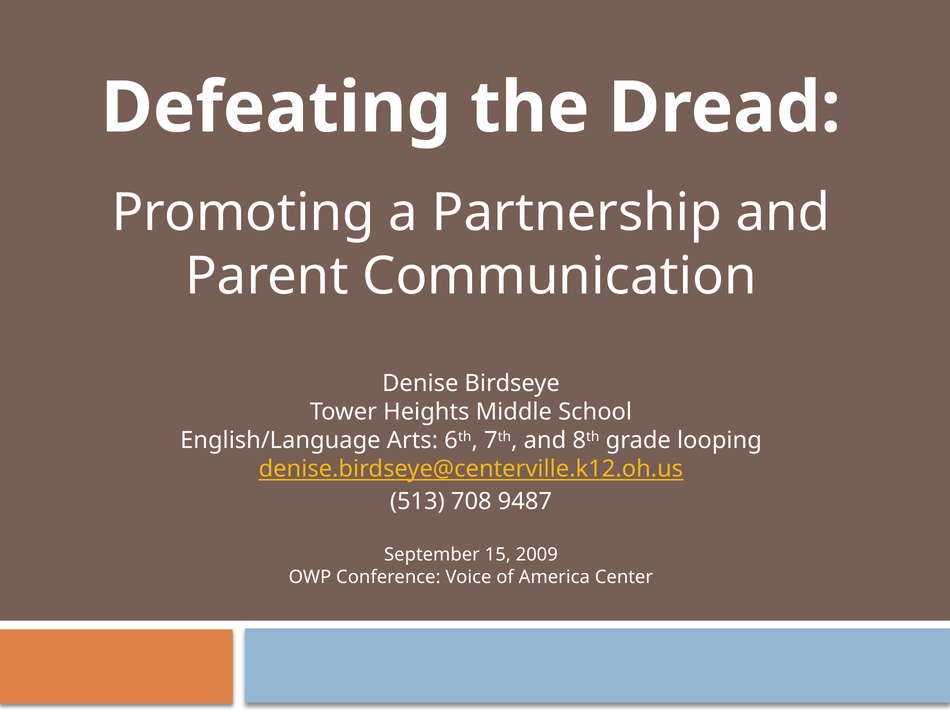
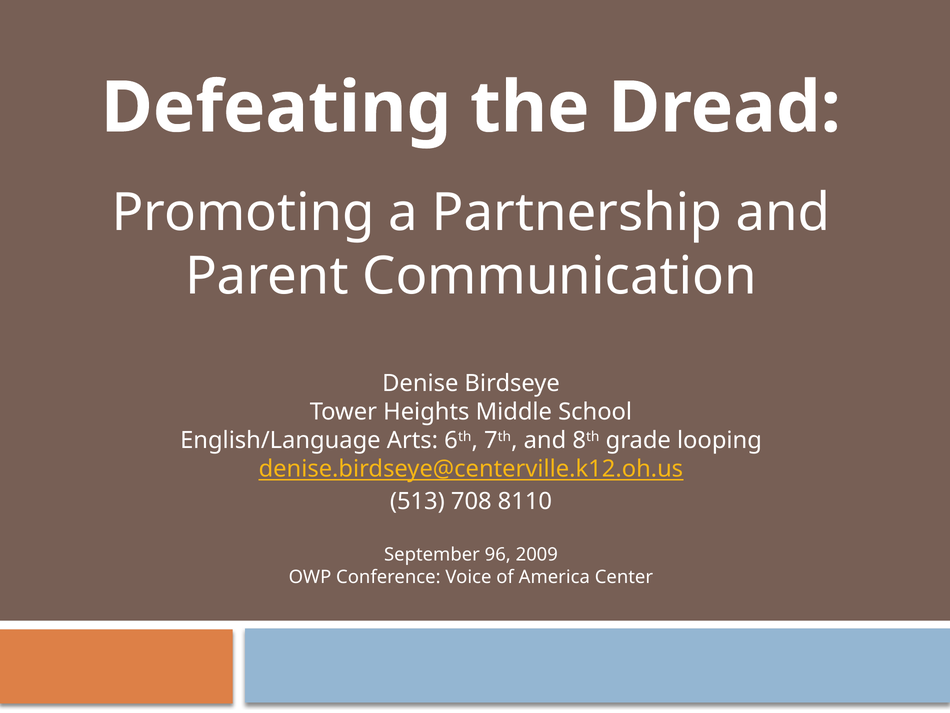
9487: 9487 -> 8110
15: 15 -> 96
